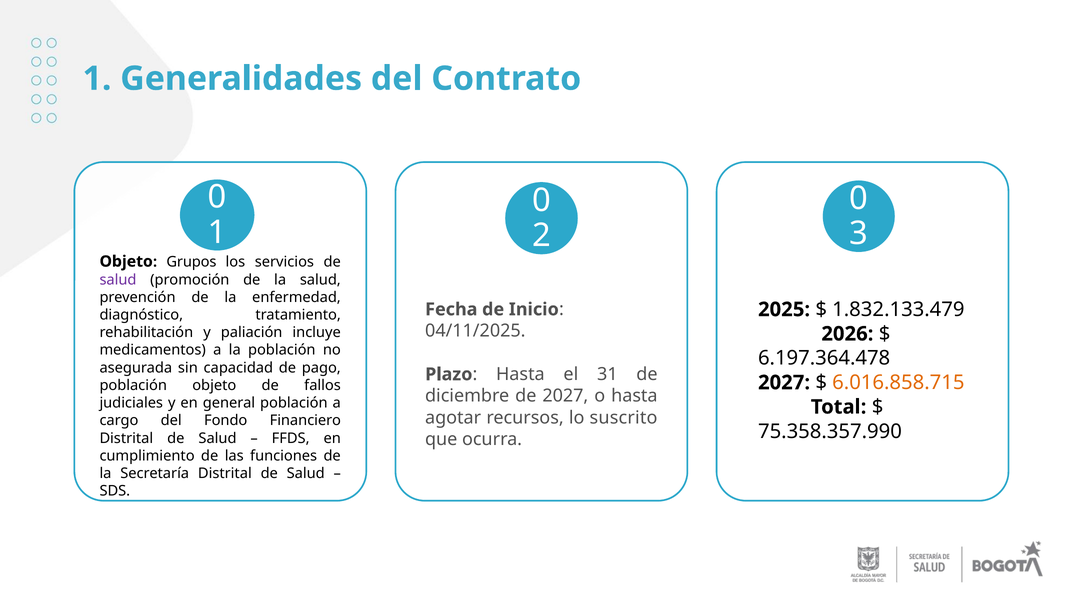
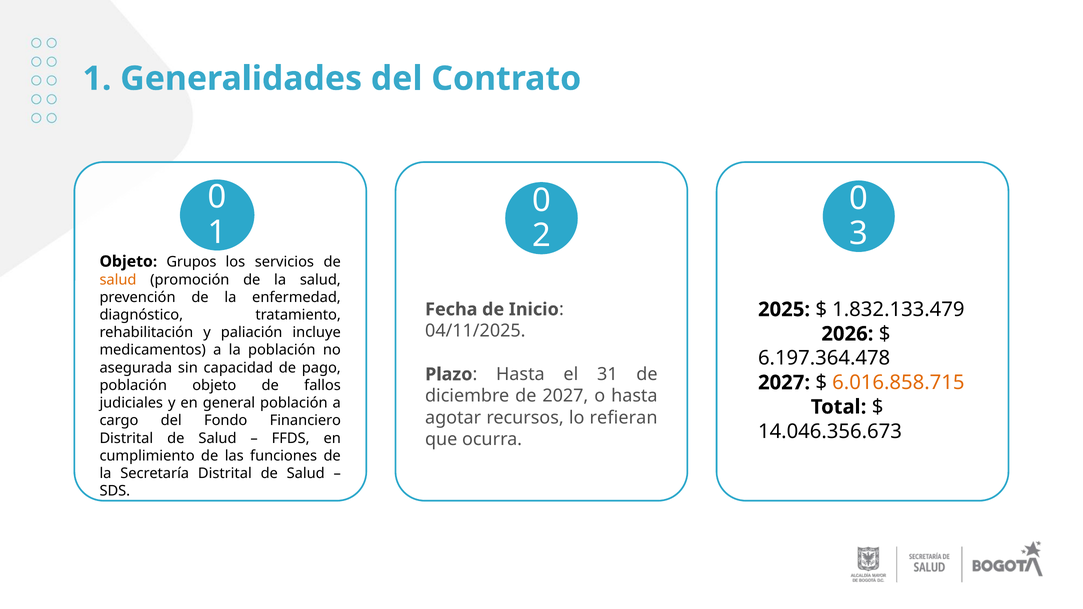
salud at (118, 280) colour: purple -> orange
suscrito: suscrito -> refieran
75.358.357.990: 75.358.357.990 -> 14.046.356.673
